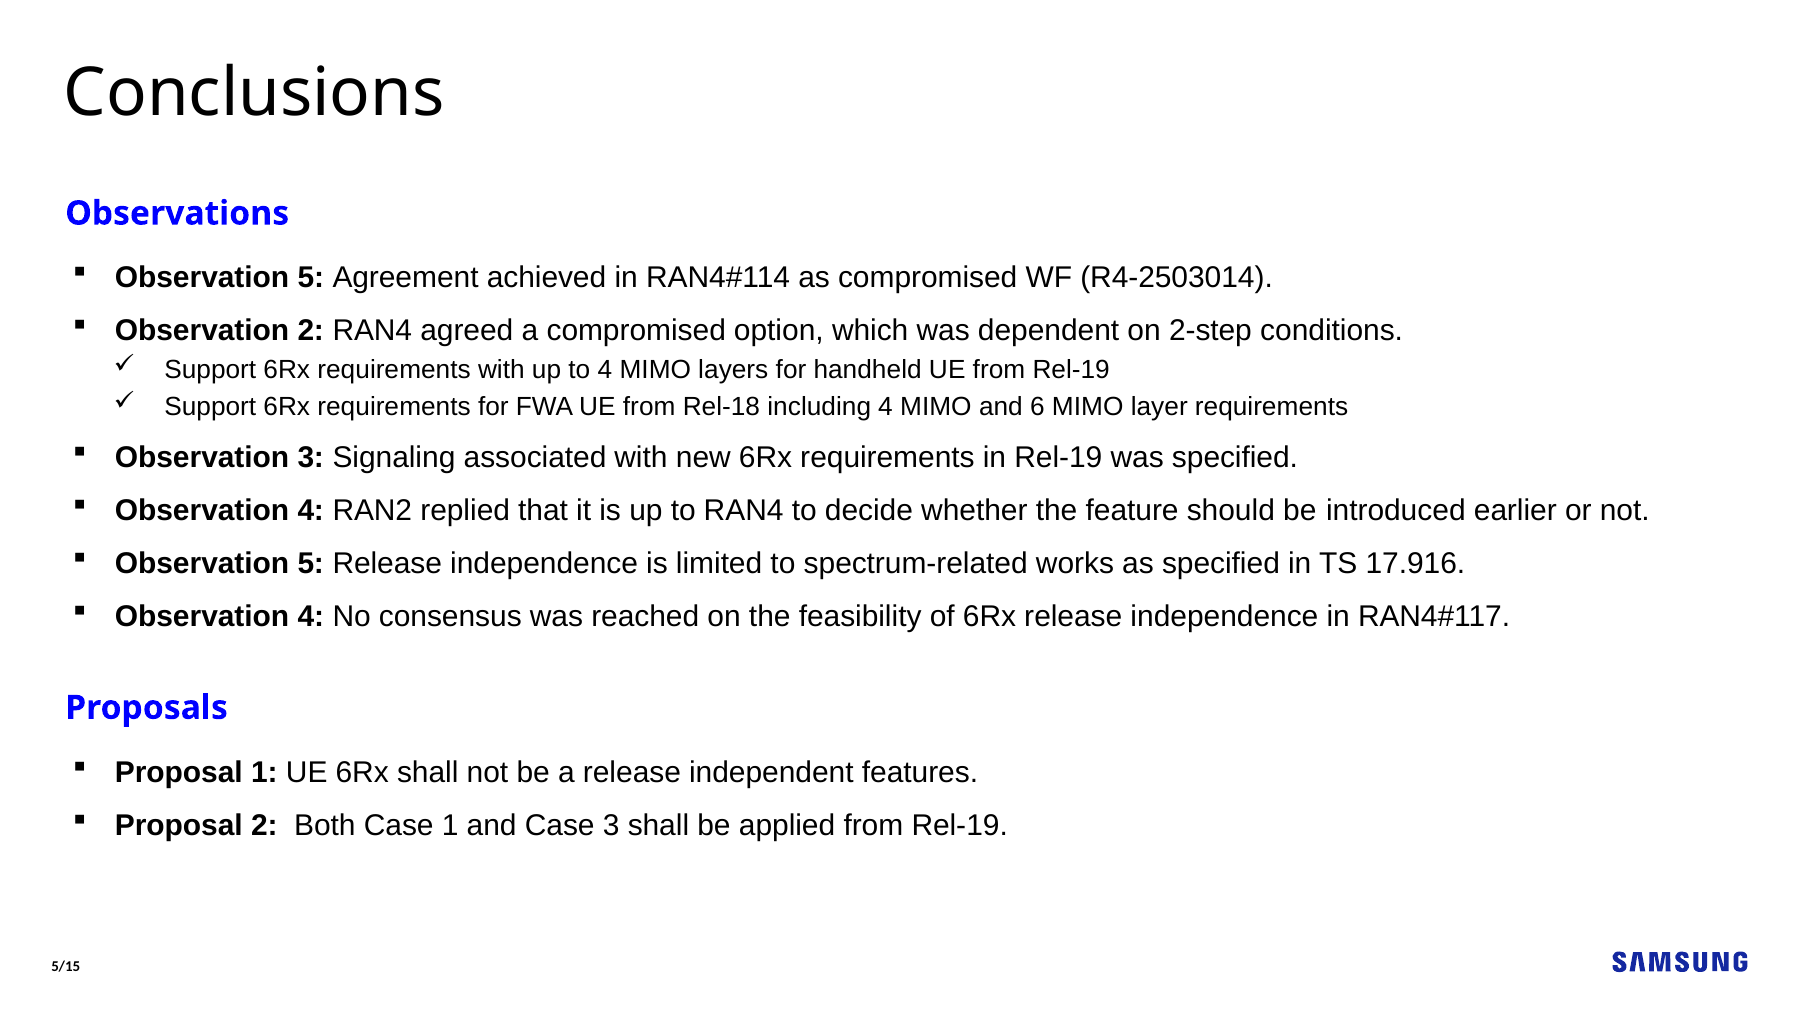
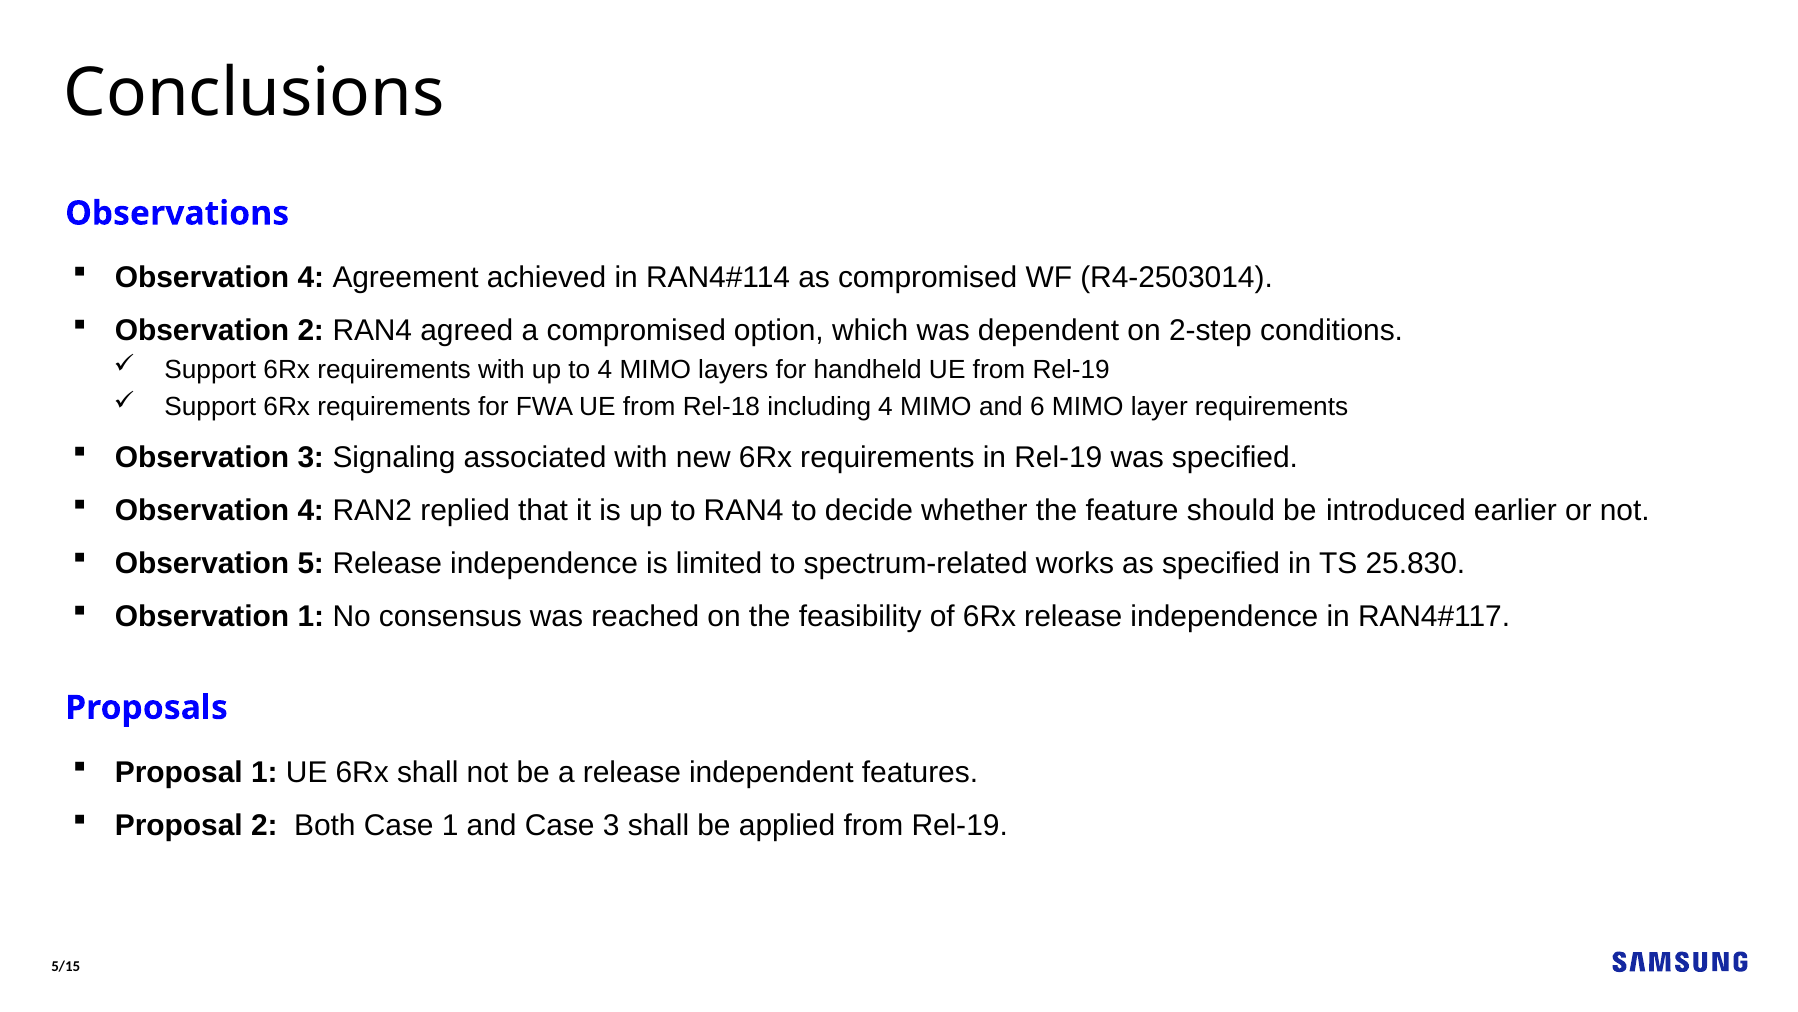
5 at (311, 278): 5 -> 4
17.916: 17.916 -> 25.830
4 at (311, 616): 4 -> 1
